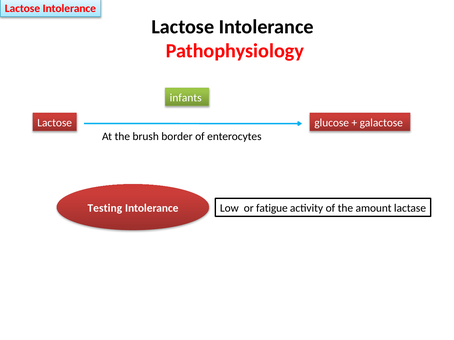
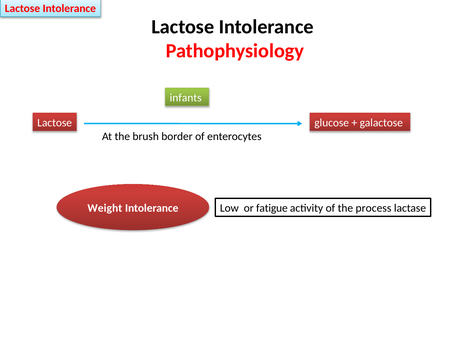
Testing: Testing -> Weight
amount: amount -> process
